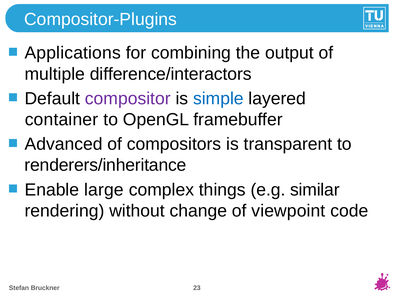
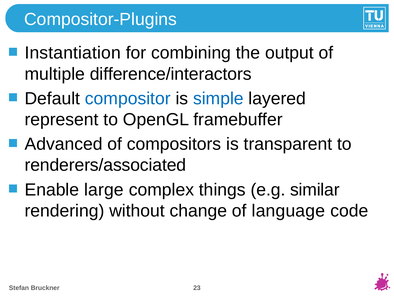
Applications: Applications -> Instantiation
compositor colour: purple -> blue
container: container -> represent
renderers/inheritance: renderers/inheritance -> renderers/associated
viewpoint: viewpoint -> language
